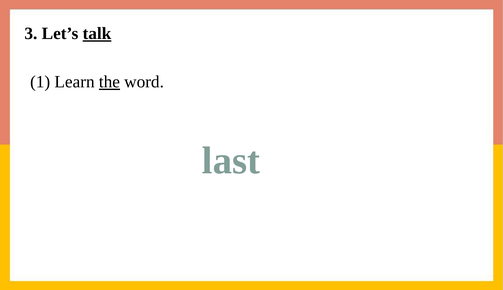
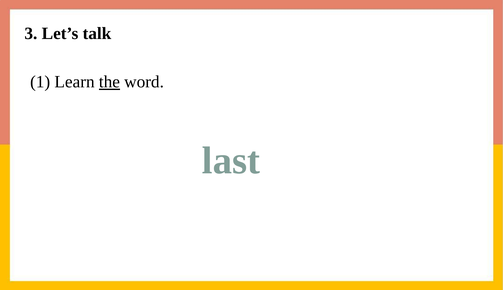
talk underline: present -> none
